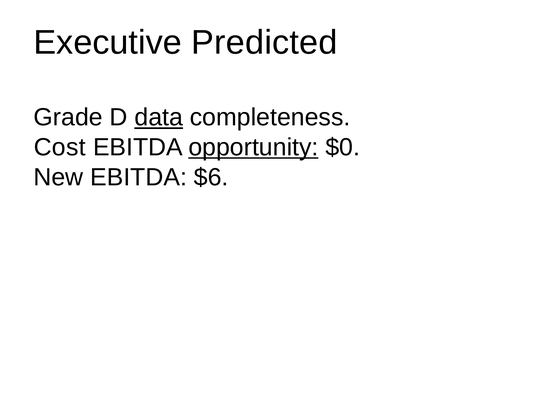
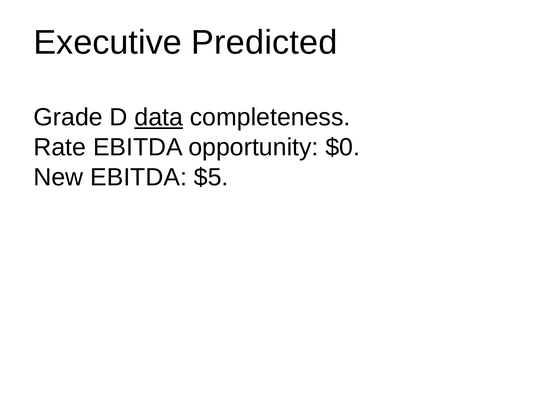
Cost: Cost -> Rate
opportunity underline: present -> none
$6: $6 -> $5
